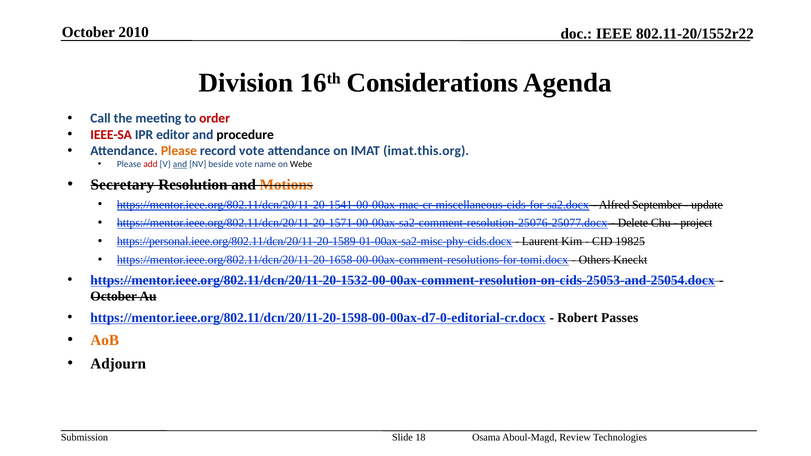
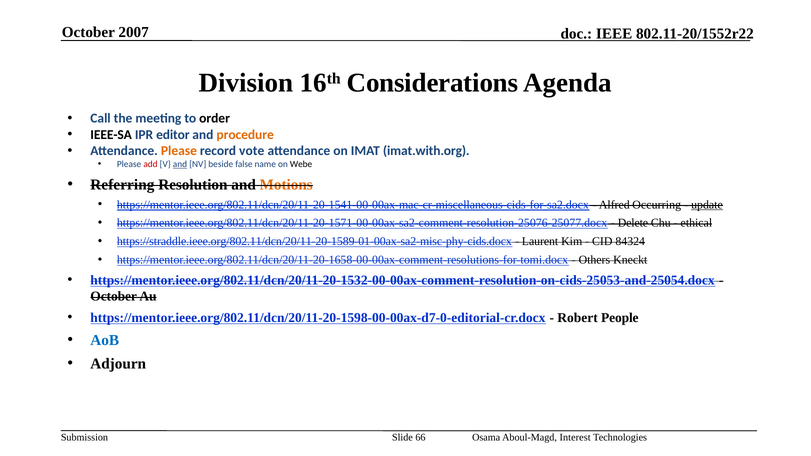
2010: 2010 -> 2007
order colour: red -> black
IEEE-SA colour: red -> black
procedure colour: black -> orange
imat.this.org: imat.this.org -> imat.with.org
beside vote: vote -> false
Secretary: Secretary -> Referring
September: September -> Occurring
update underline: none -> present
project: project -> ethical
https://personal.ieee.org/802.11/dcn/20/11-20-1589-01-00ax-sa2-misc-phy-cids.docx: https://personal.ieee.org/802.11/dcn/20/11-20-1589-01-00ax-sa2-misc-phy-cids.docx -> https://straddle.ieee.org/802.11/dcn/20/11-20-1589-01-00ax-sa2-misc-phy-cids.docx
19825: 19825 -> 84324
Passes: Passes -> People
AoB colour: orange -> blue
18: 18 -> 66
Review: Review -> Interest
